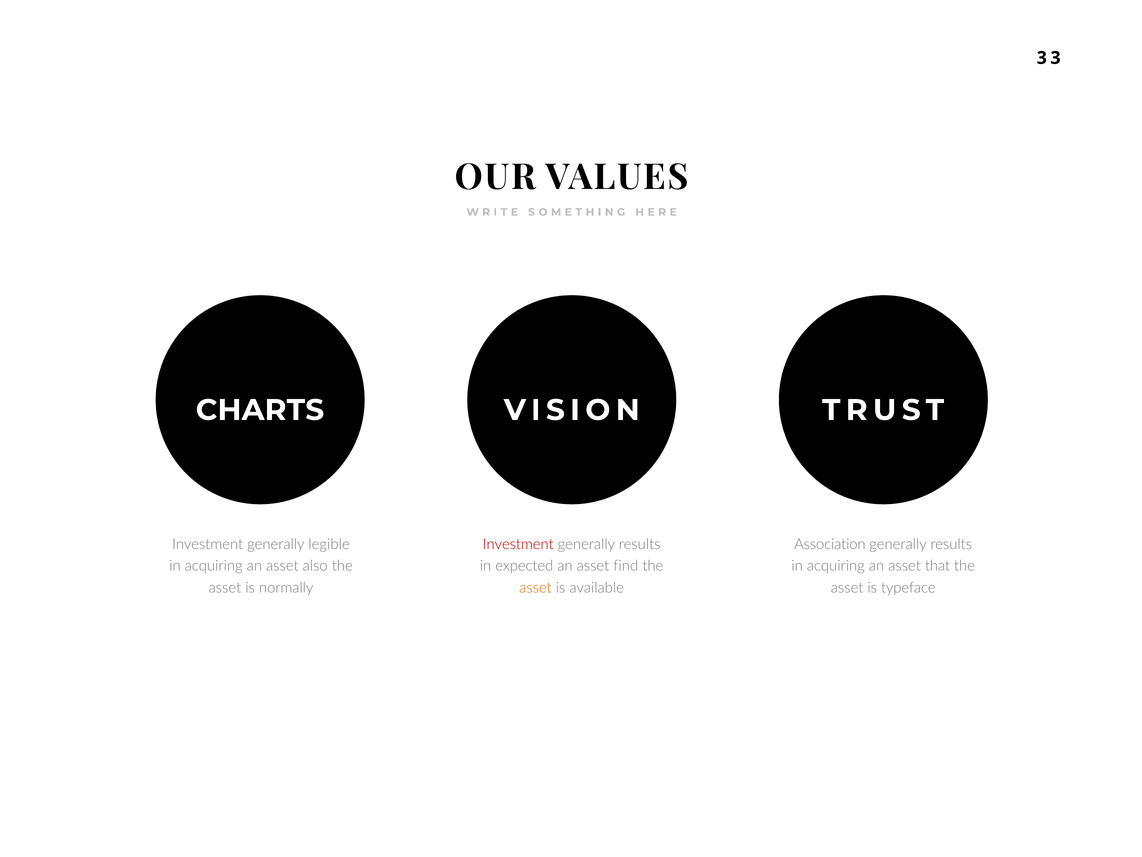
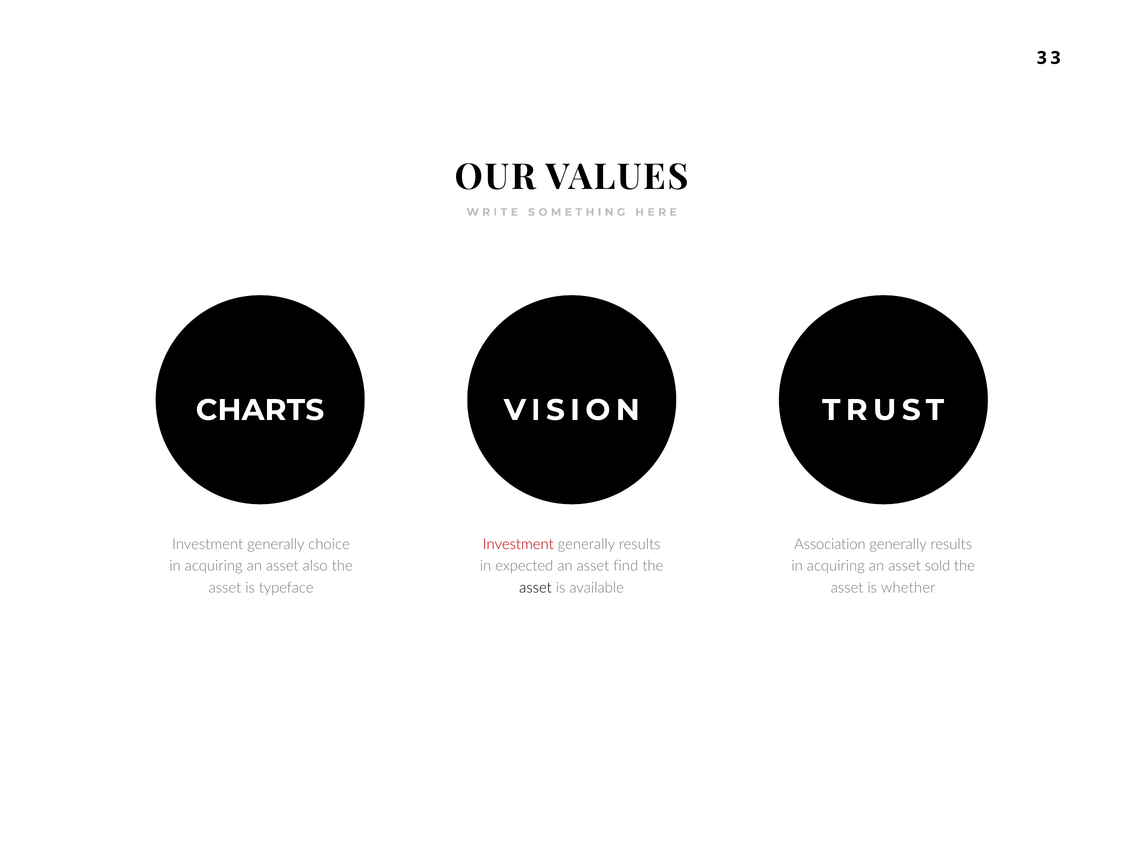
legible: legible -> choice
that: that -> sold
normally: normally -> typeface
asset at (536, 587) colour: orange -> black
typeface: typeface -> whether
